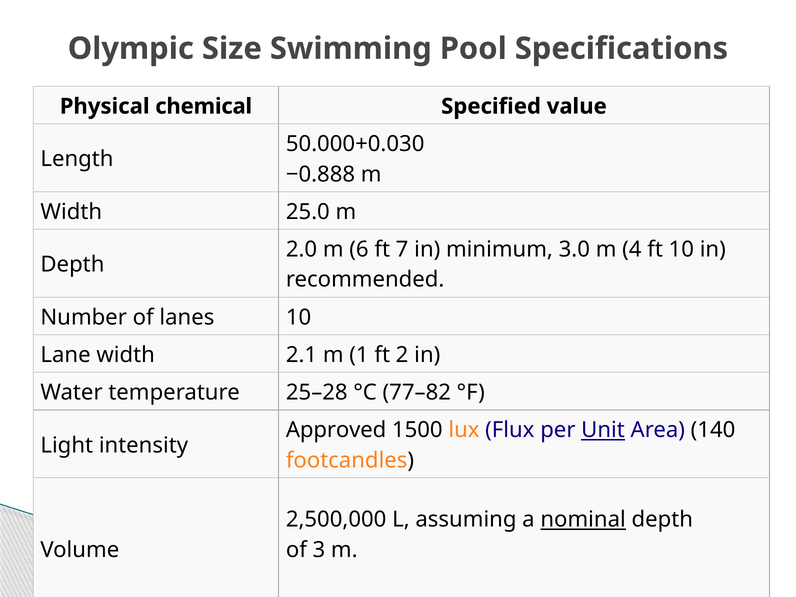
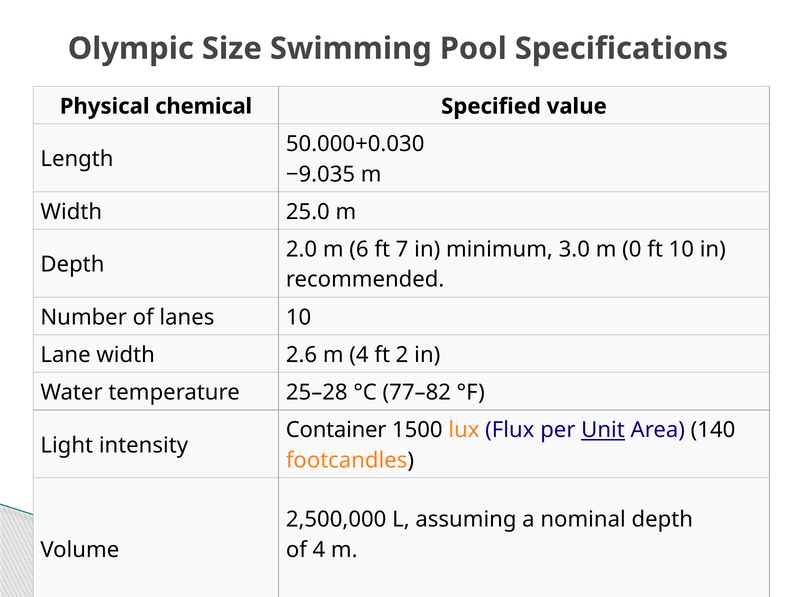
−0.888: −0.888 -> −9.035
4: 4 -> 0
2.1: 2.1 -> 2.6
m 1: 1 -> 4
Approved: Approved -> Container
nominal underline: present -> none
of 3: 3 -> 4
